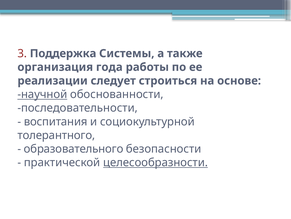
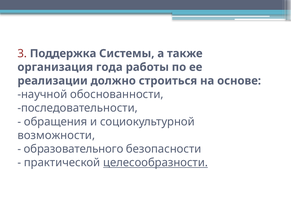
следует: следует -> должно
научной underline: present -> none
воспитания: воспитания -> обращения
толерантного: толерантного -> возможности
